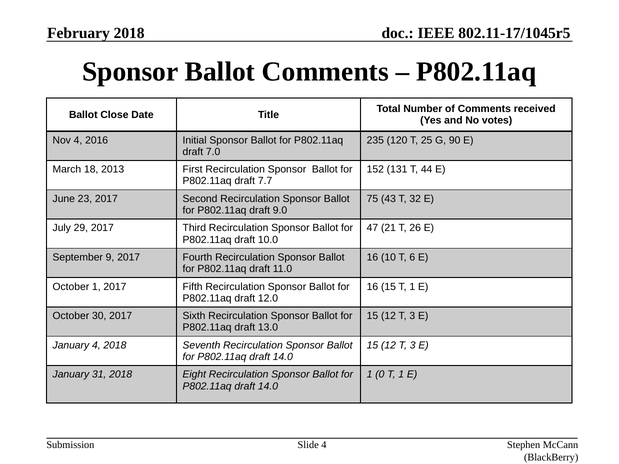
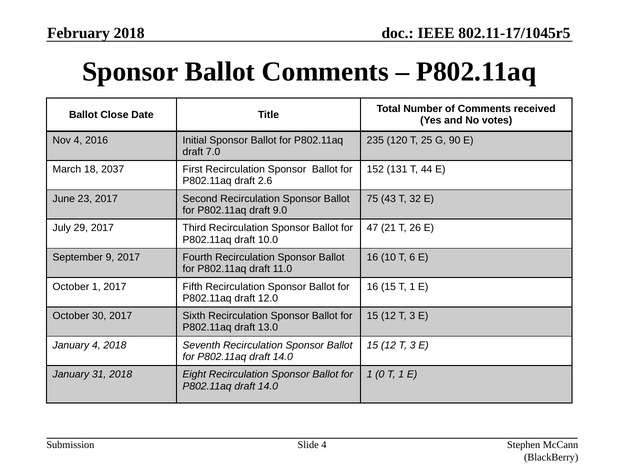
2013: 2013 -> 2037
7.7: 7.7 -> 2.6
